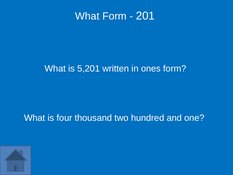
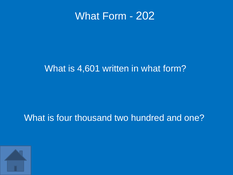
201: 201 -> 202
5,201: 5,201 -> 4,601
in ones: ones -> what
